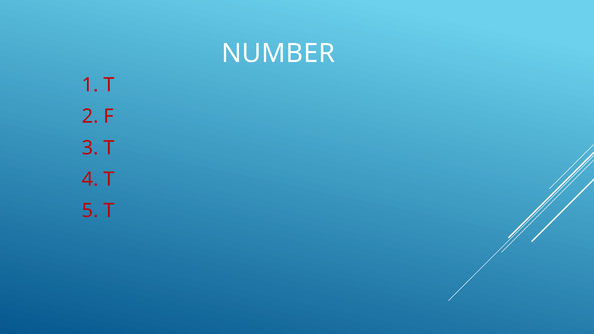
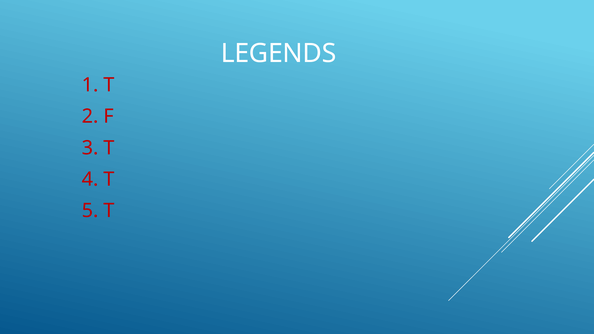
NUMBER: NUMBER -> LEGENDS
